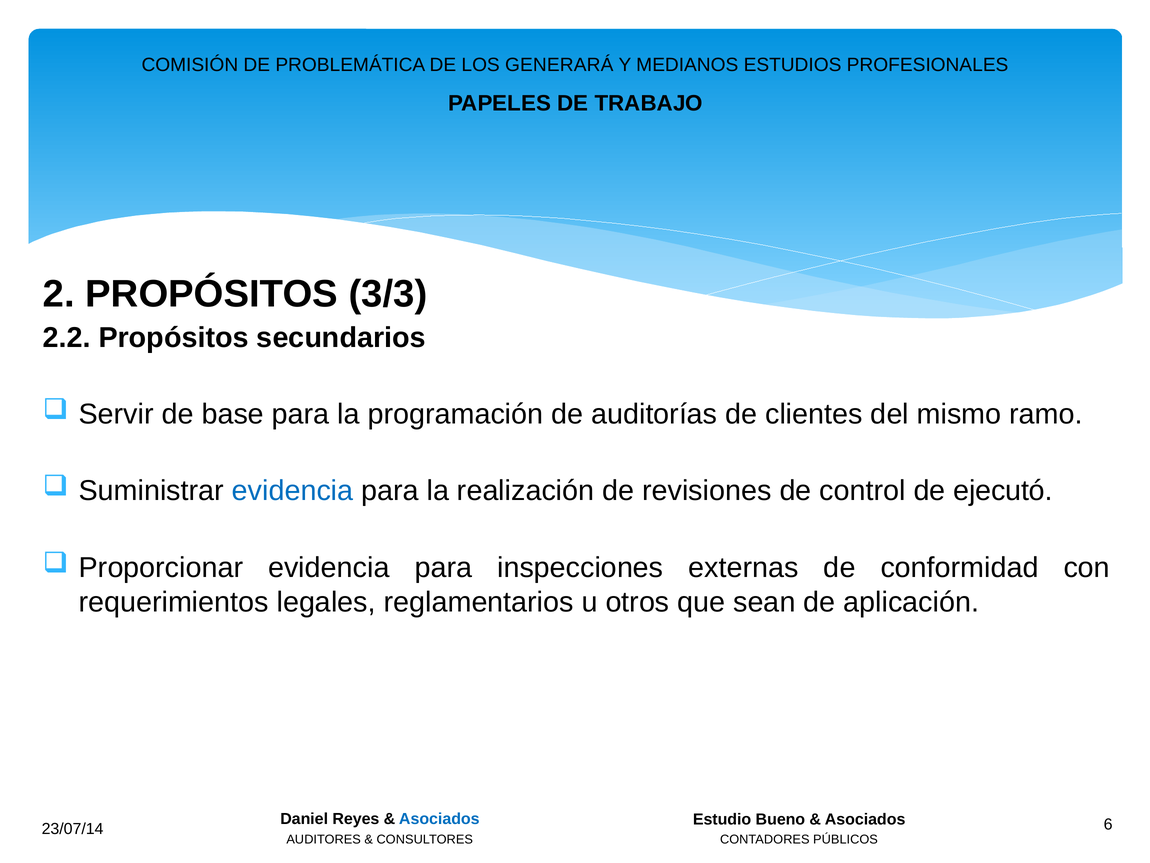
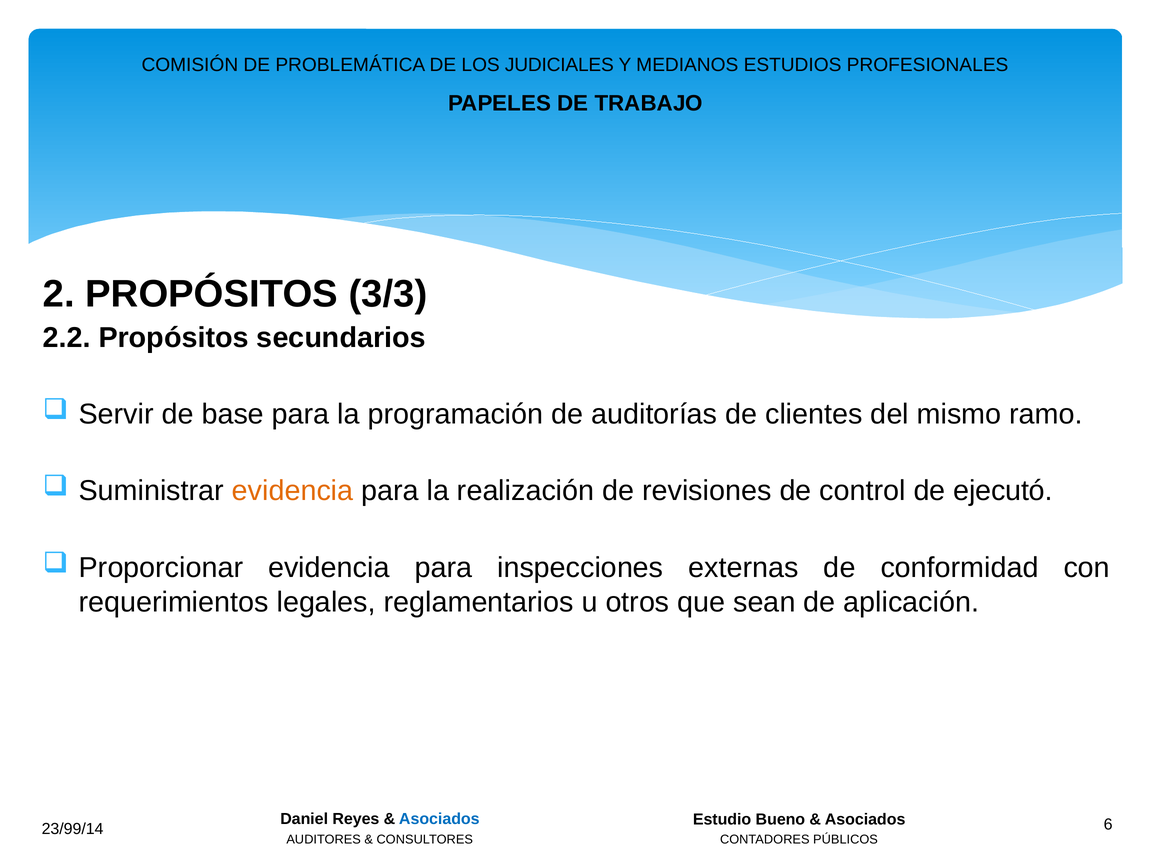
GENERARÁ: GENERARÁ -> JUDICIALES
evidencia at (293, 491) colour: blue -> orange
23/07/14: 23/07/14 -> 23/99/14
